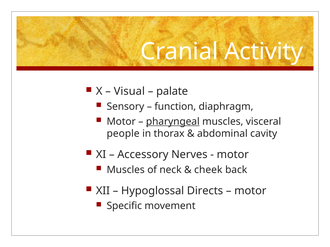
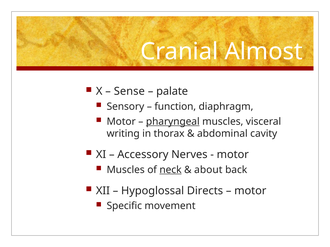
Activity: Activity -> Almost
Visual: Visual -> Sense
people: people -> writing
neck underline: none -> present
cheek: cheek -> about
